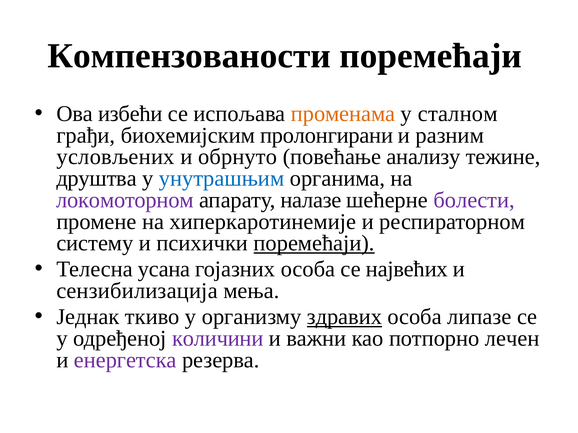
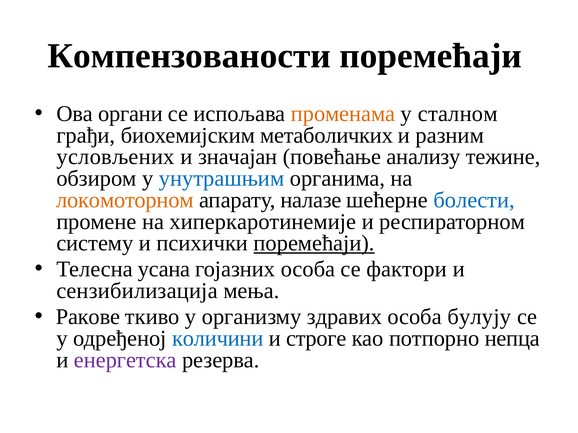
избећи: избећи -> органи
пролонгирани: пролонгирани -> метаболичких
обрнуто: обрнуто -> значајан
друштва: друштва -> обзиром
локомоторном colour: purple -> orange
болести colour: purple -> blue
највећих: највећих -> фактори
Једнак: Једнак -> Ракове
здравих underline: present -> none
липазе: липазе -> булују
количини colour: purple -> blue
важни: важни -> строге
лечен: лечен -> непца
